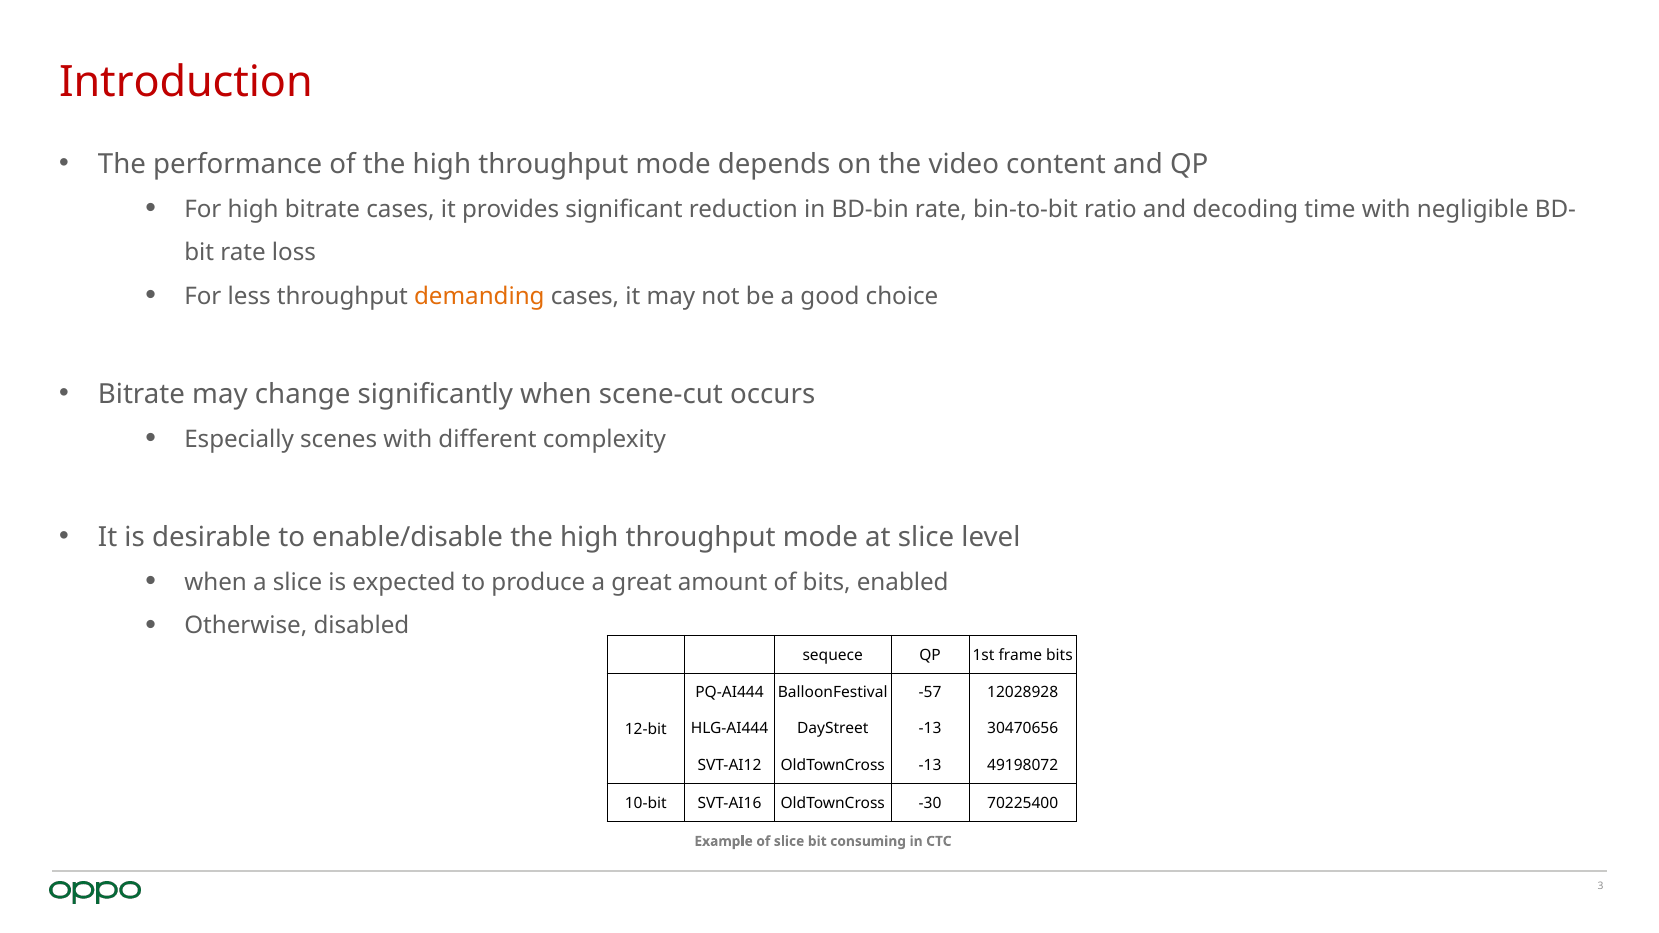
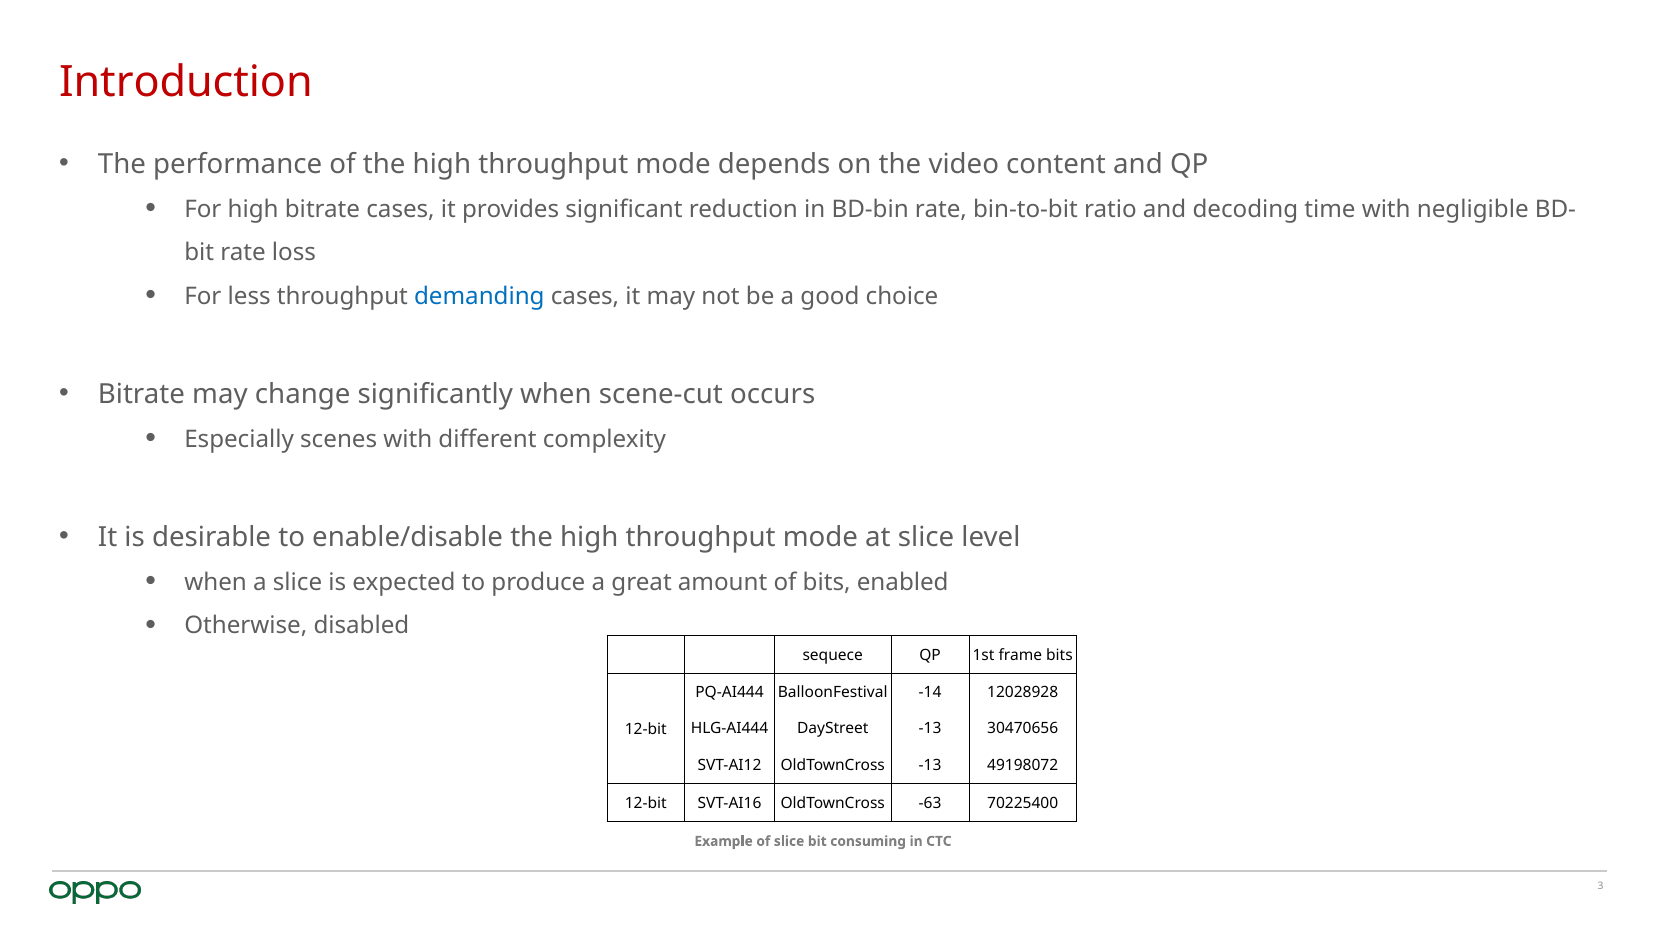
demanding colour: orange -> blue
-57: -57 -> -14
10-bit at (646, 804): 10-bit -> 12-bit
-30: -30 -> -63
